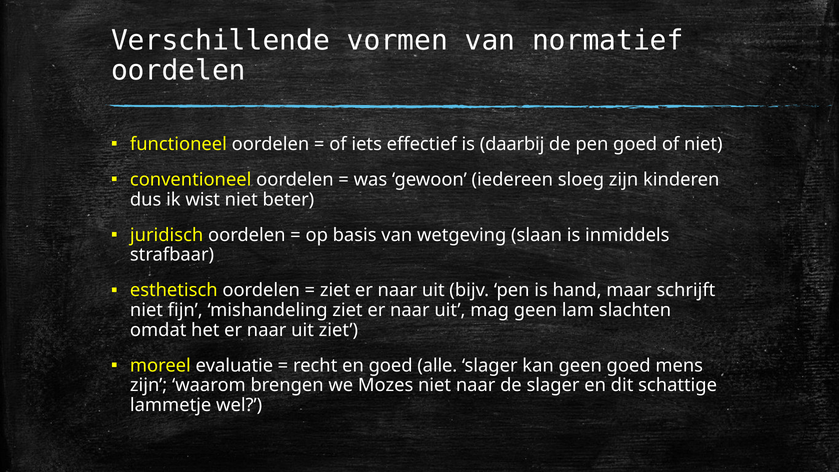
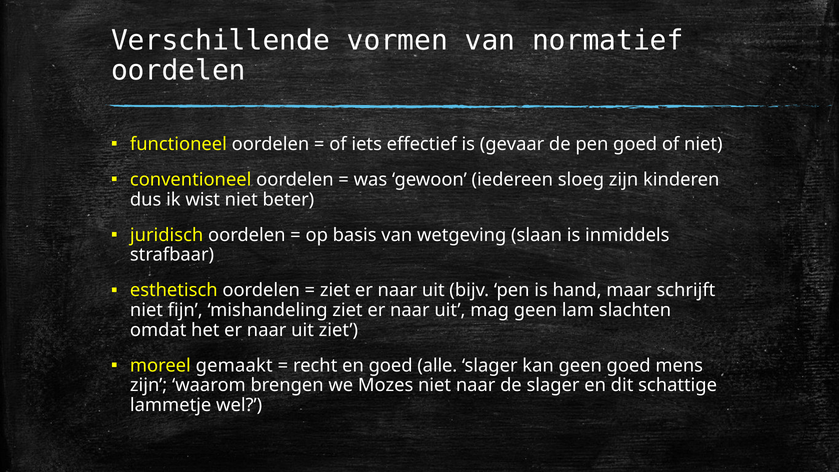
daarbij: daarbij -> gevaar
evaluatie: evaluatie -> gemaakt
